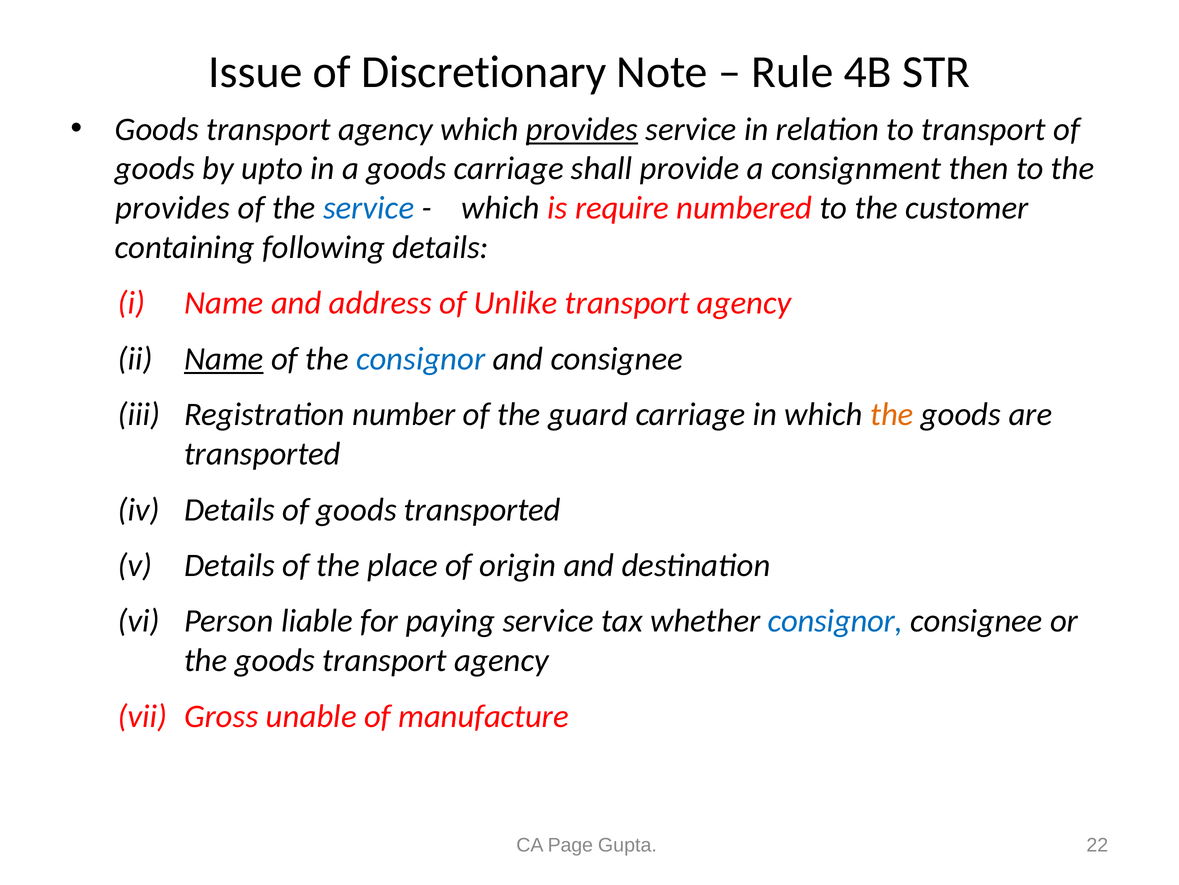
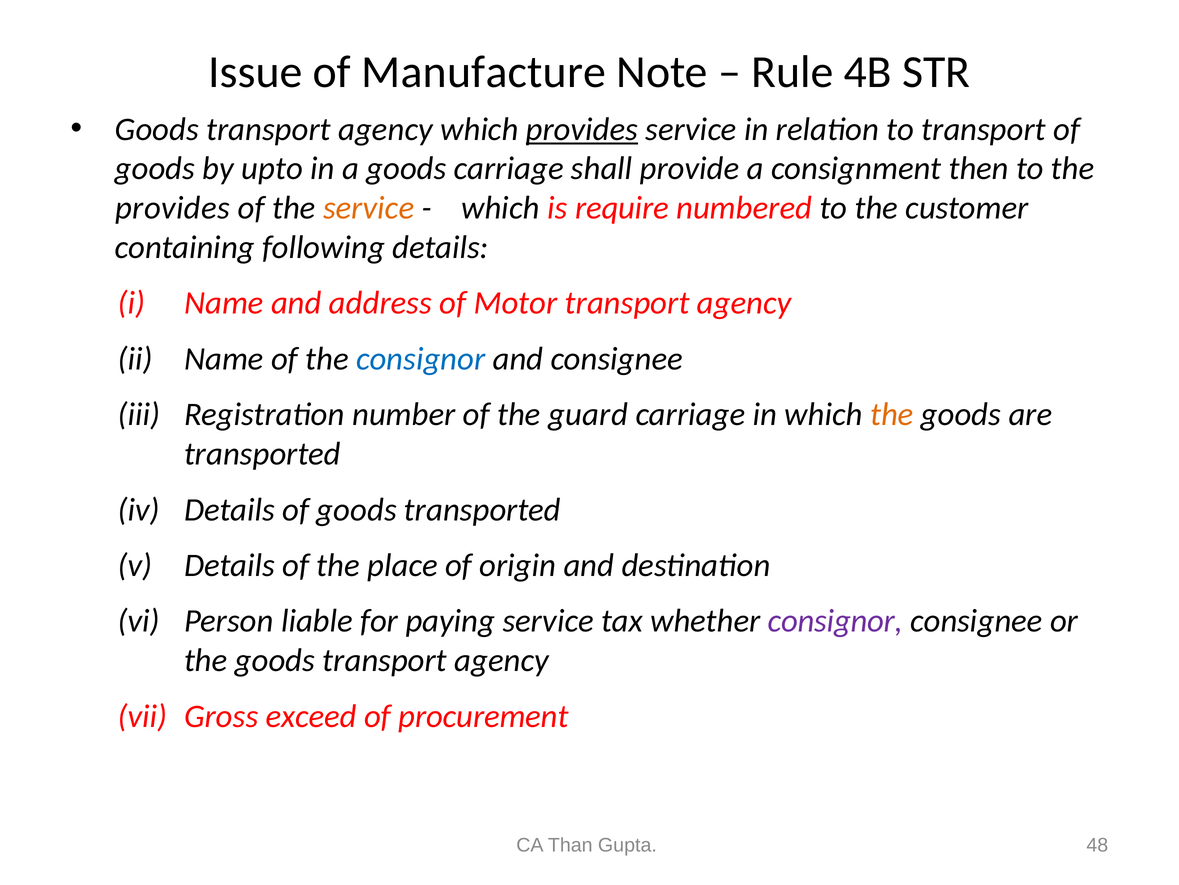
Discretionary: Discretionary -> Manufacture
service at (369, 208) colour: blue -> orange
Unlike: Unlike -> Motor
Name at (224, 359) underline: present -> none
consignor at (836, 621) colour: blue -> purple
unable: unable -> exceed
manufacture: manufacture -> procurement
Page: Page -> Than
22: 22 -> 48
